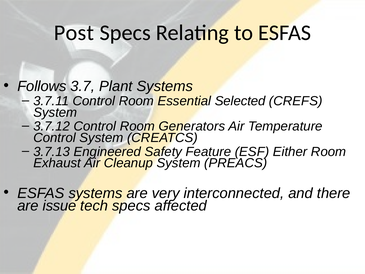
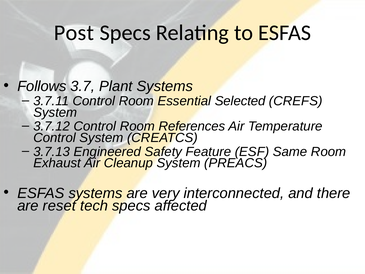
Generators: Generators -> References
Either: Either -> Same
issue: issue -> reset
